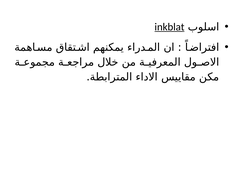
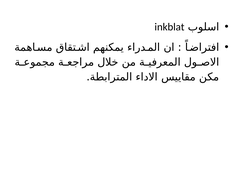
inkblat underline: present -> none
